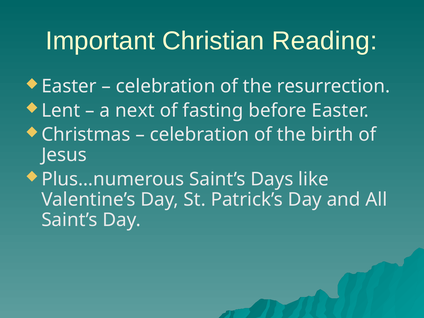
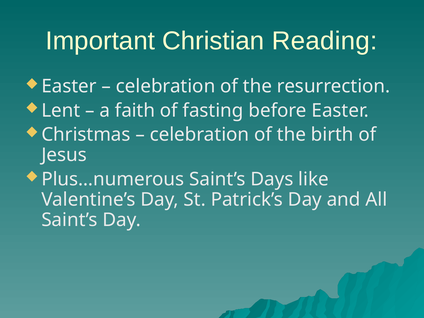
next: next -> faith
